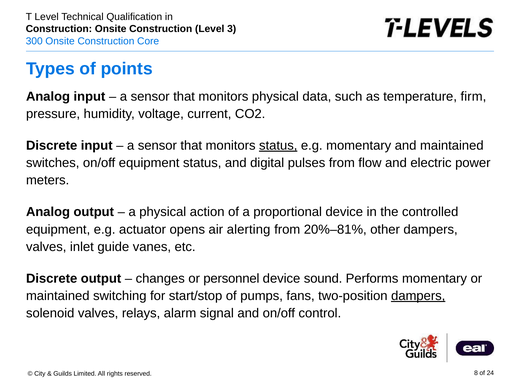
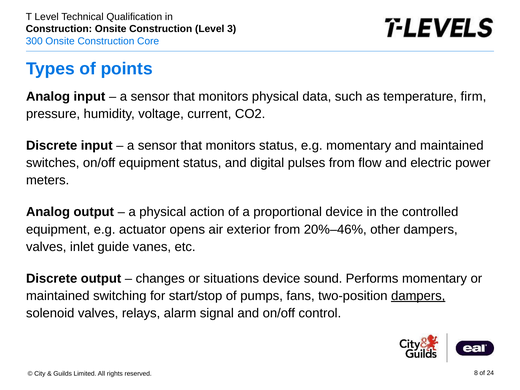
status at (278, 146) underline: present -> none
alerting: alerting -> exterior
20%–81%: 20%–81% -> 20%–46%
personnel: personnel -> situations
